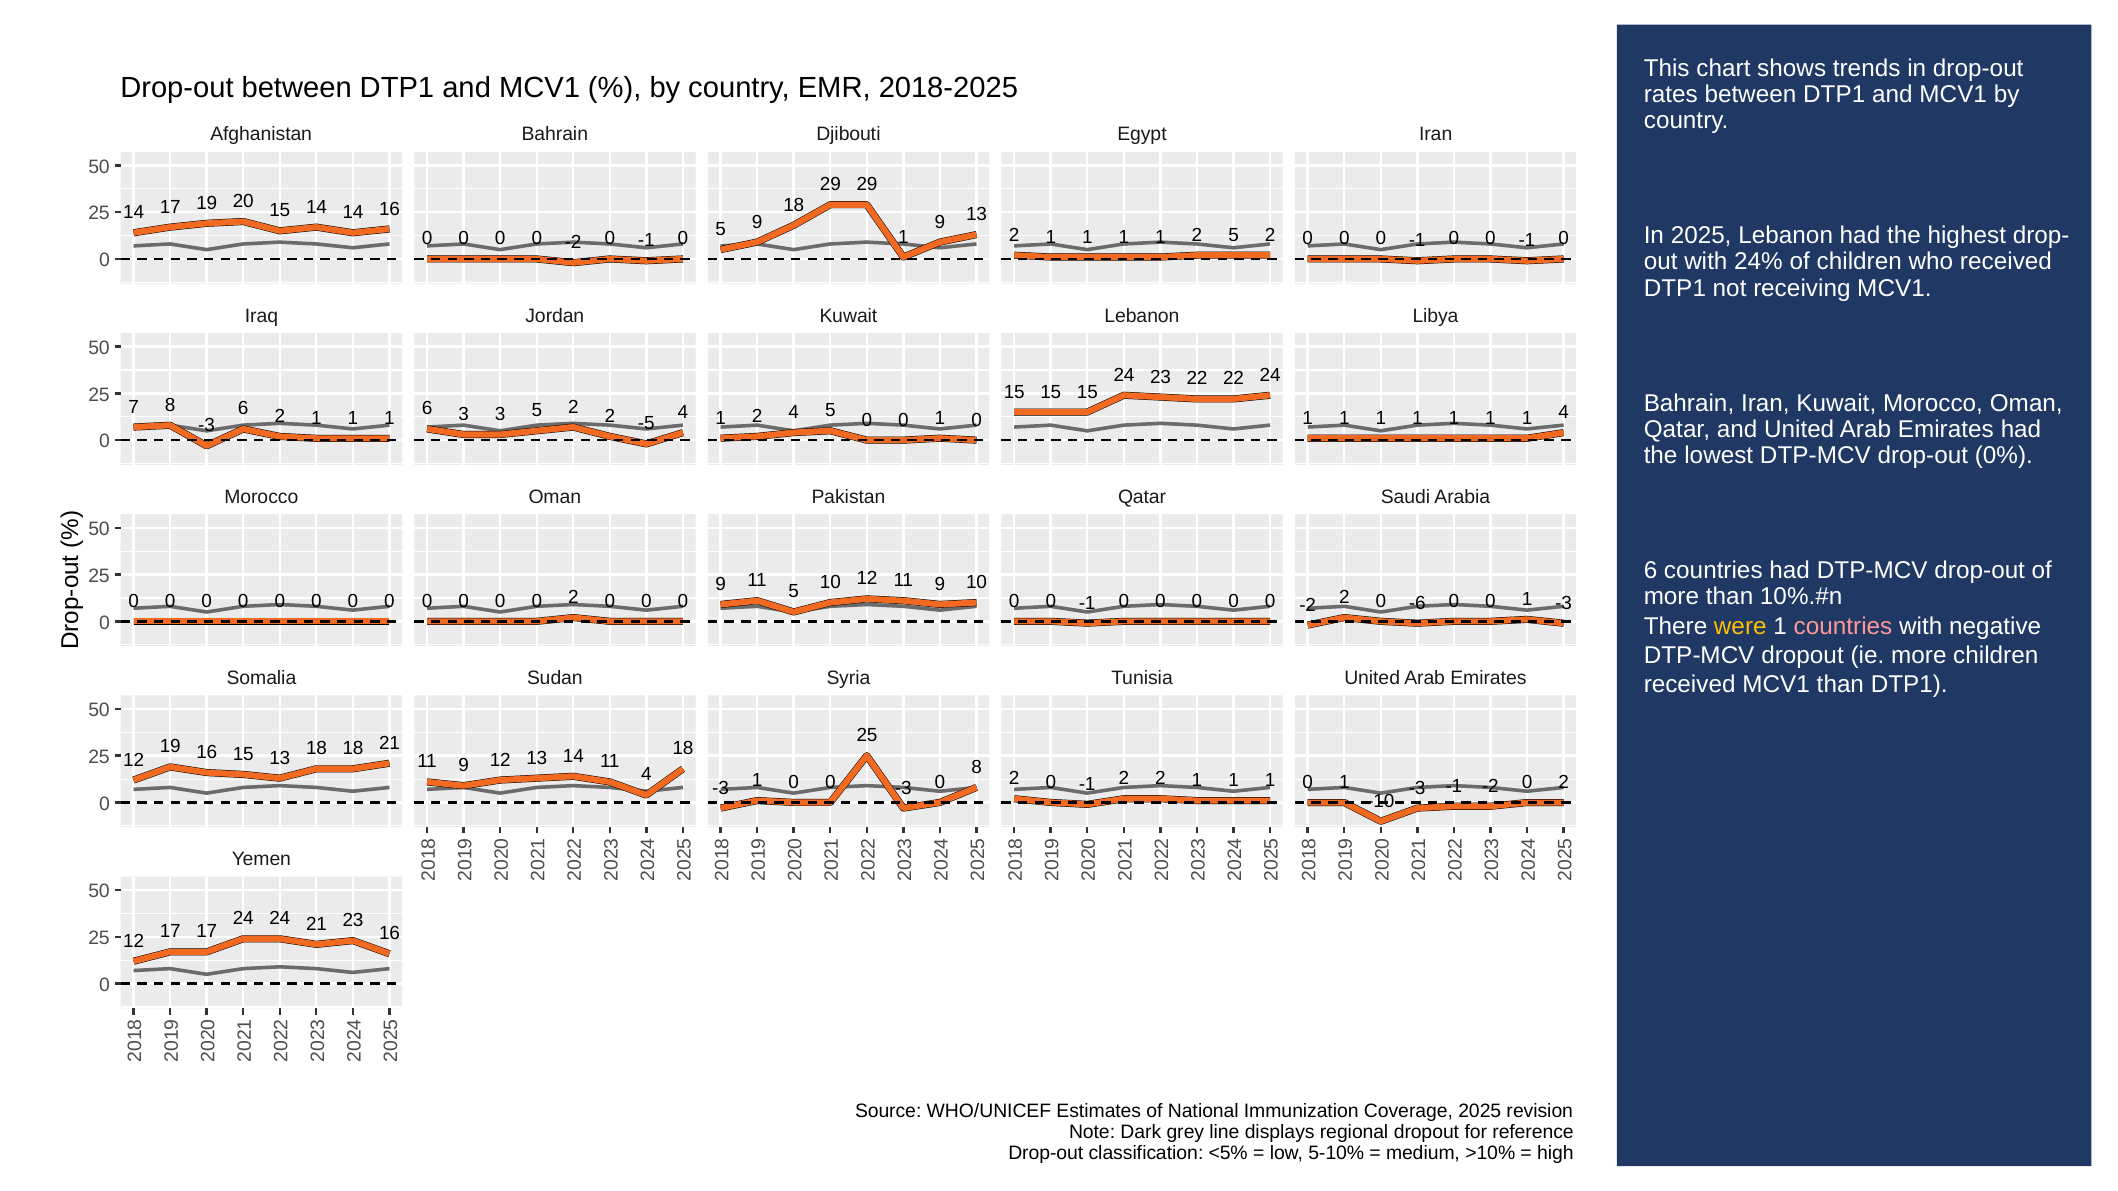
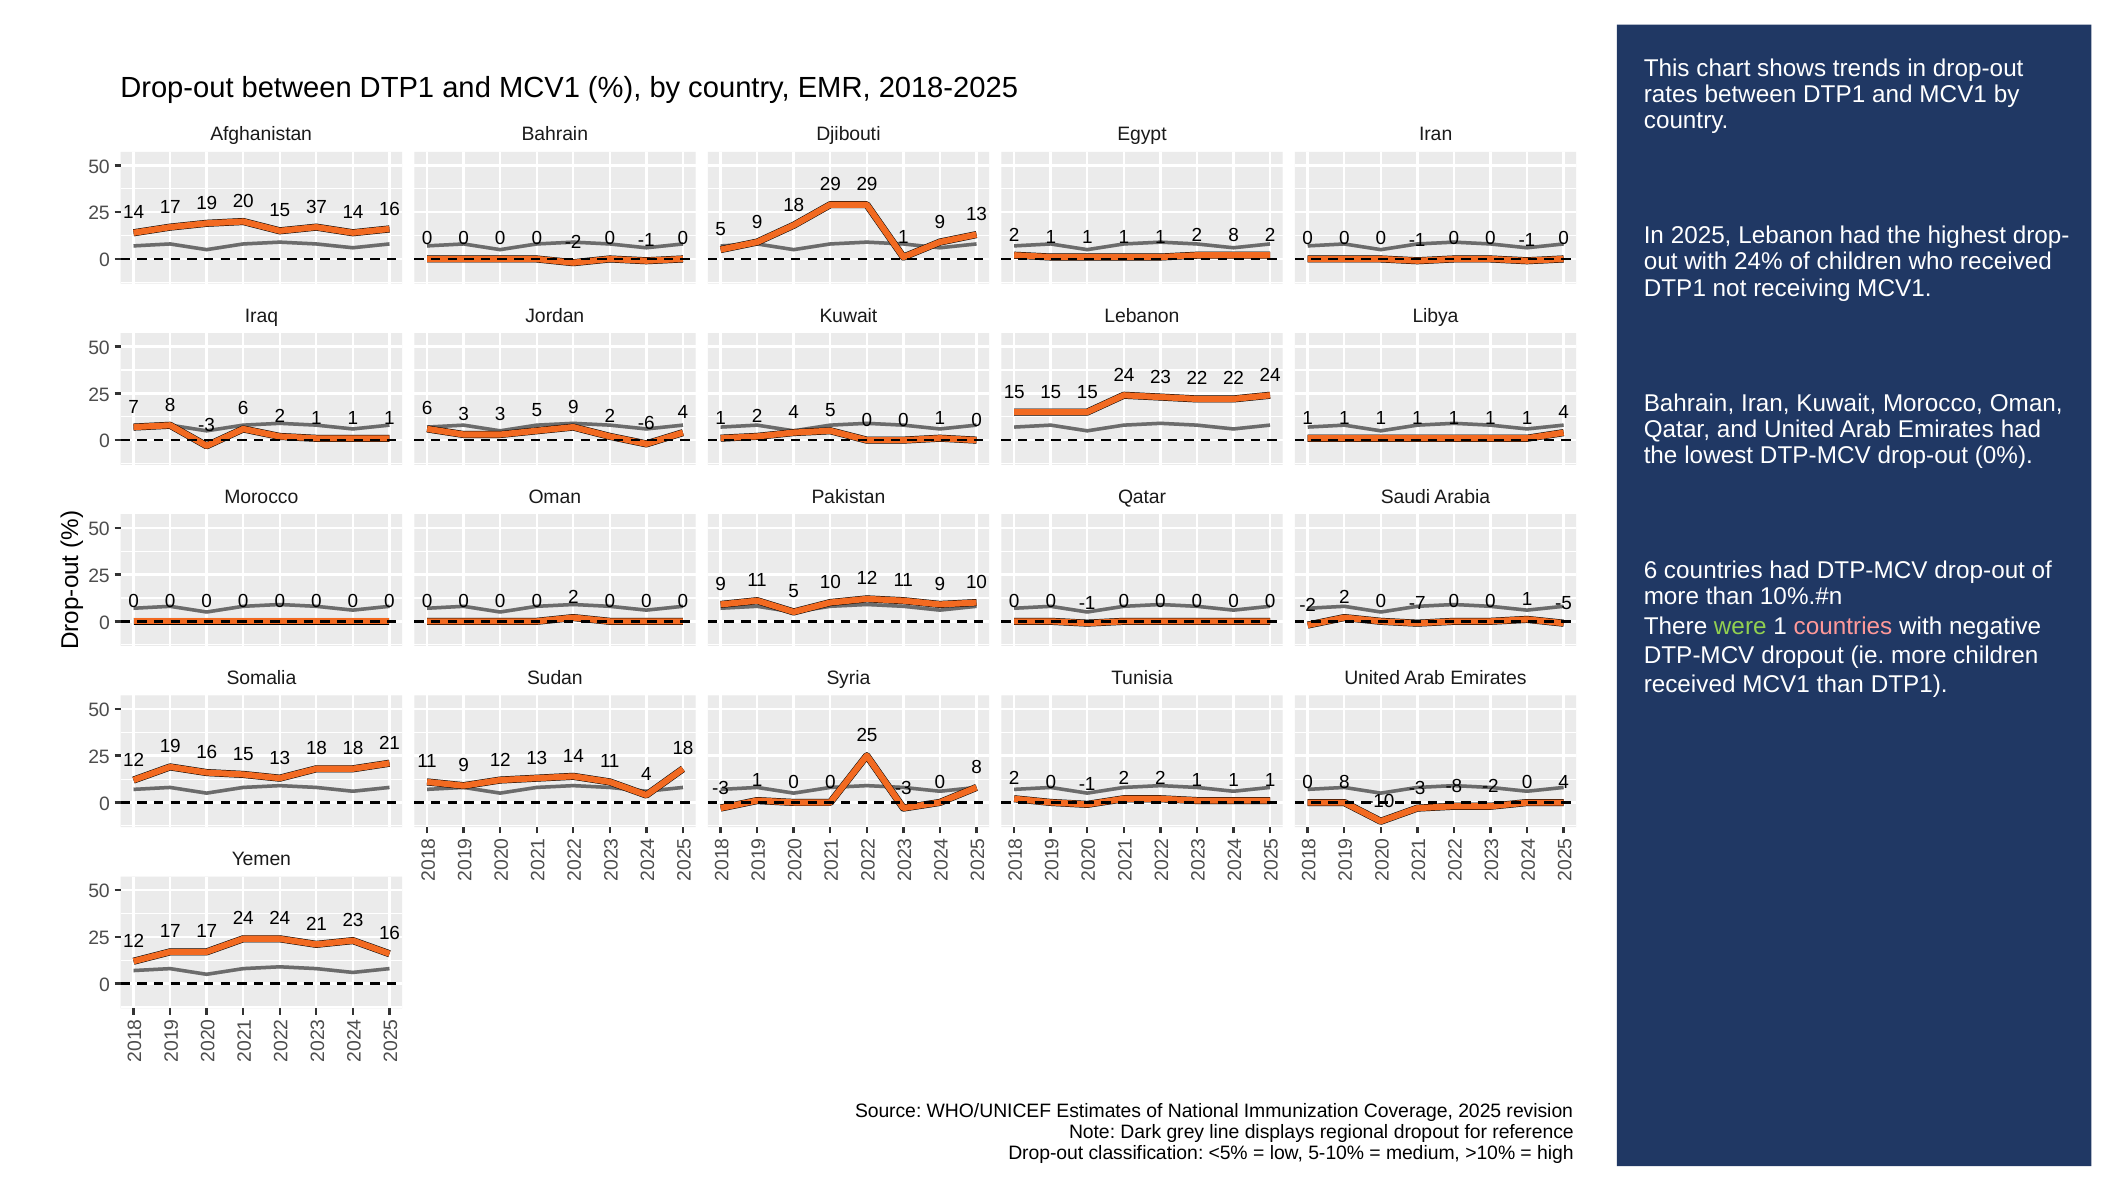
15 14: 14 -> 37
1 2 5: 5 -> 8
3 5 2: 2 -> 9
-5: -5 -> -6
-6: -6 -> -7
1 -3: -3 -> -5
were colour: yellow -> light green
1 at (1344, 782): 1 -> 8
-3 -1: -1 -> -8
-2 0 2: 2 -> 4
